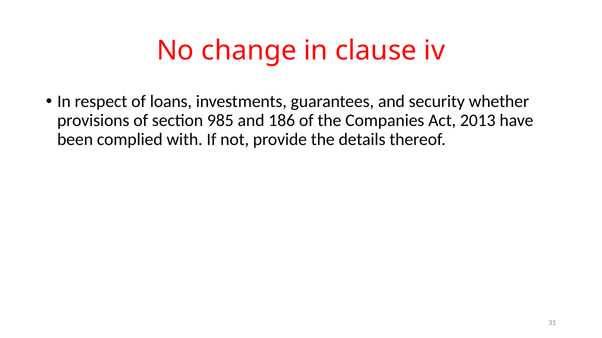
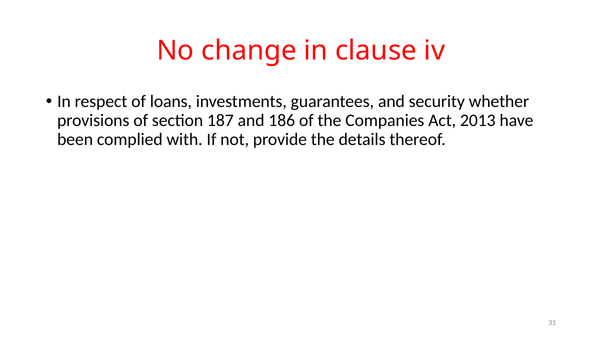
985: 985 -> 187
